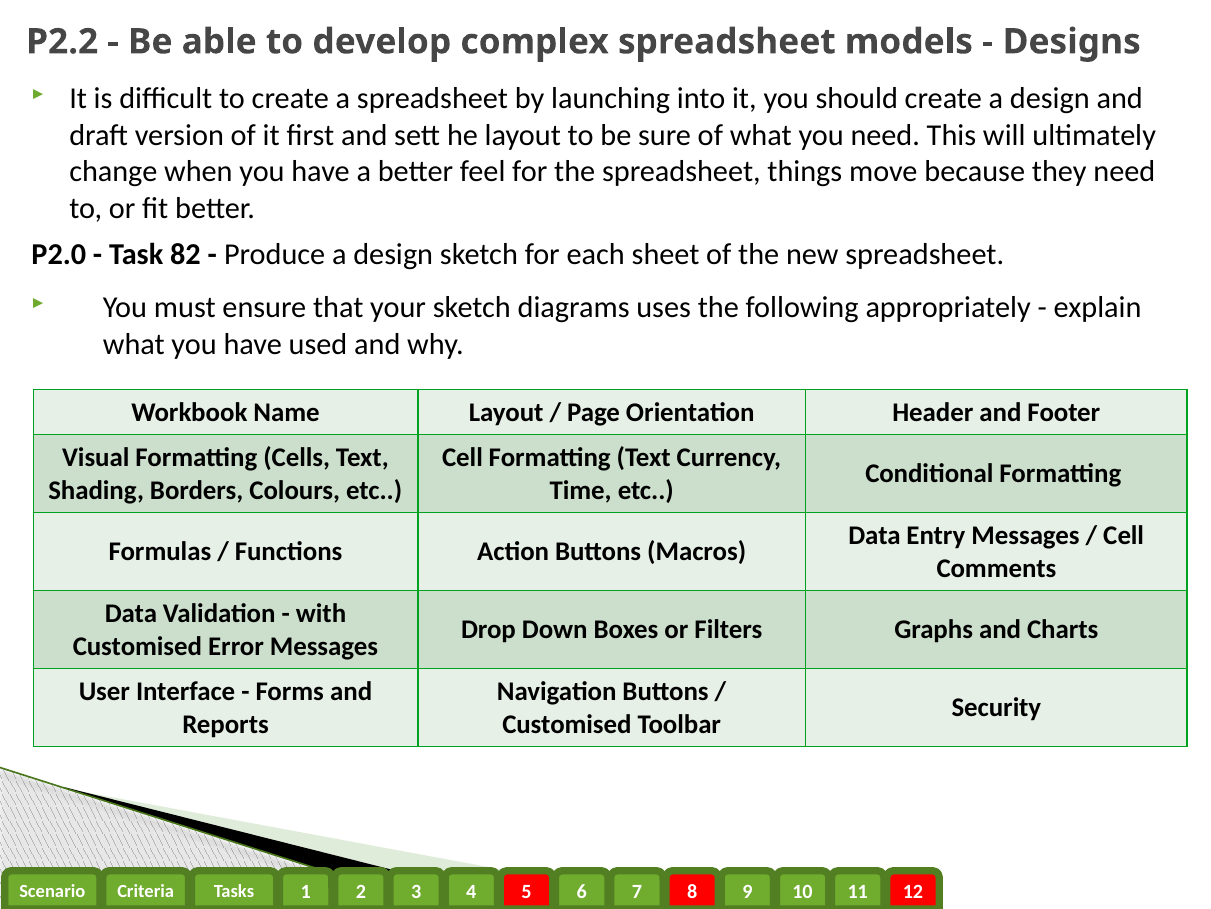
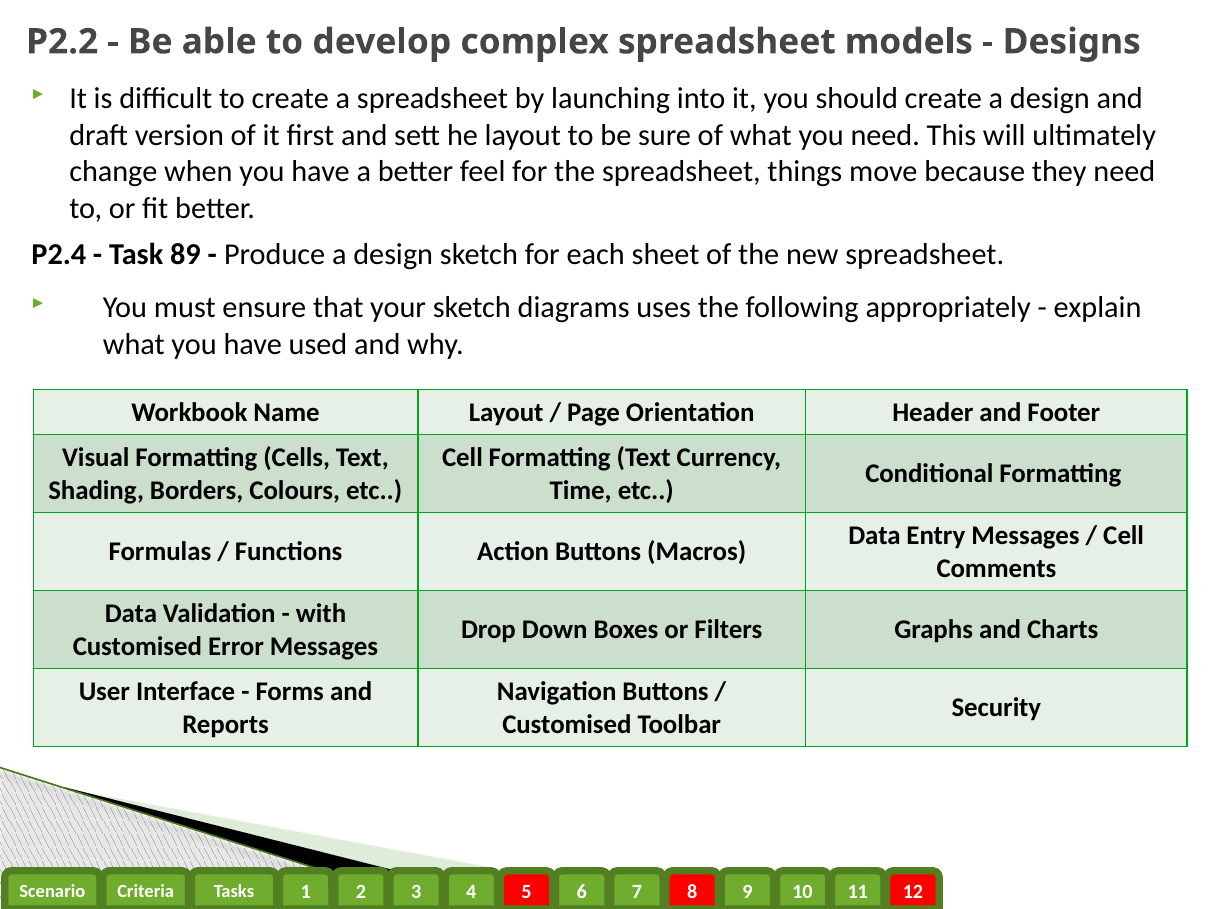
P2.0: P2.0 -> P2.4
82: 82 -> 89
